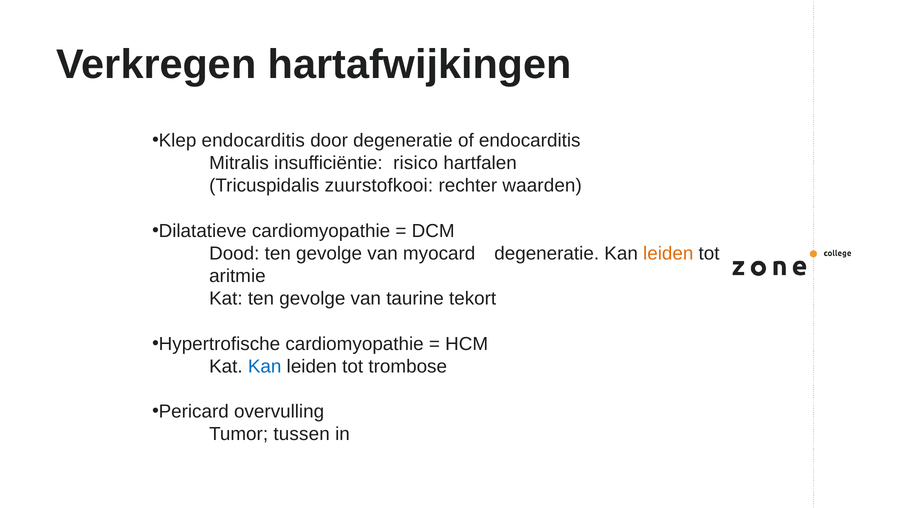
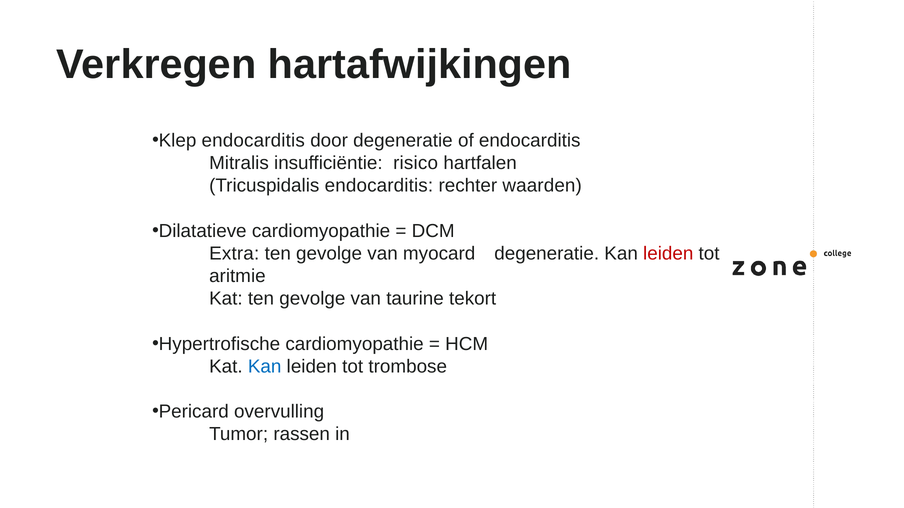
Tricuspidalis zuurstofkooi: zuurstofkooi -> endocarditis
Dood: Dood -> Extra
leiden at (668, 254) colour: orange -> red
tussen: tussen -> rassen
